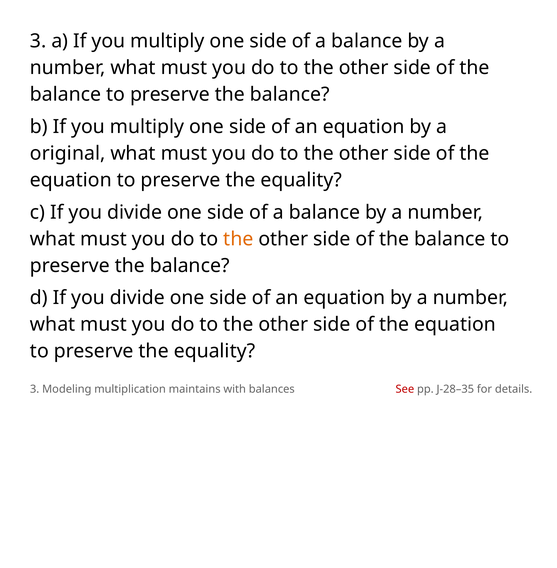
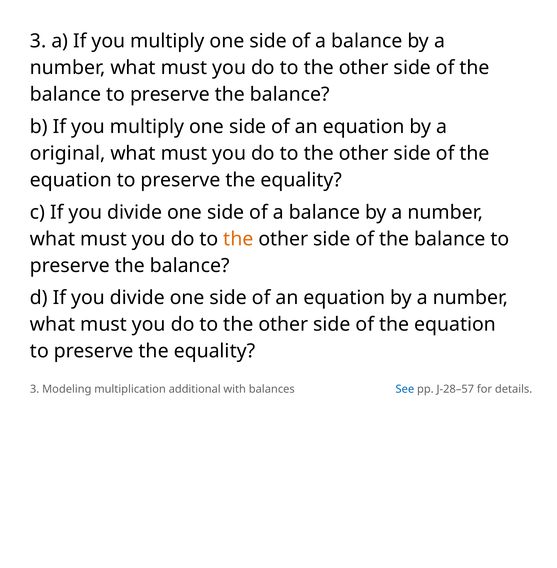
maintains: maintains -> additional
See colour: red -> blue
J-28–35: J-28–35 -> J-28–57
